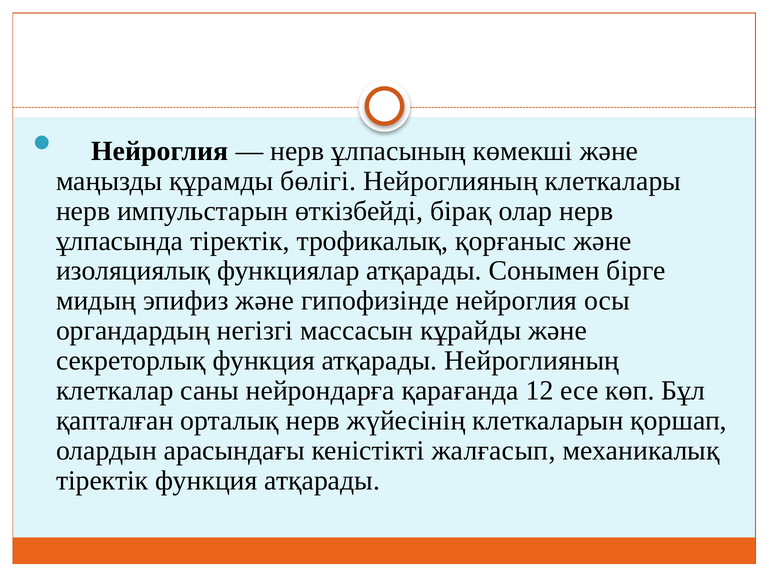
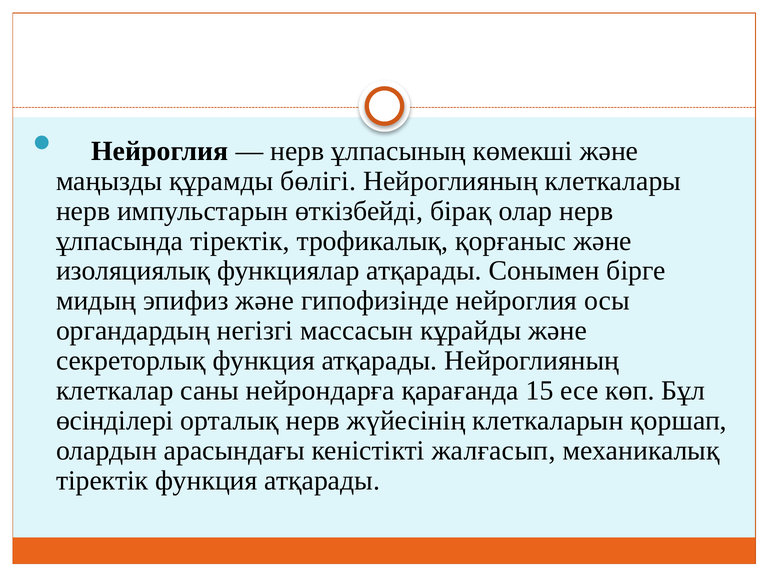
12: 12 -> 15
қапталған: қапталған -> өсінділері
